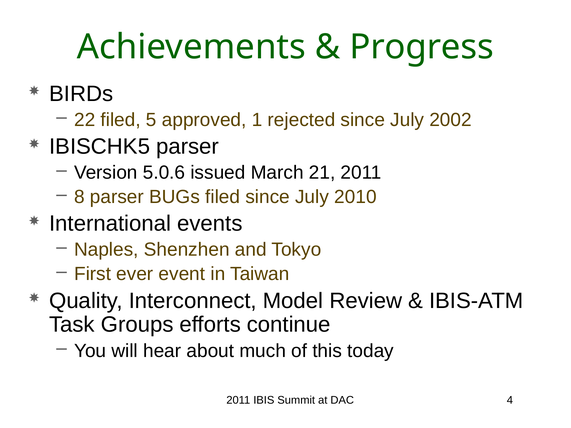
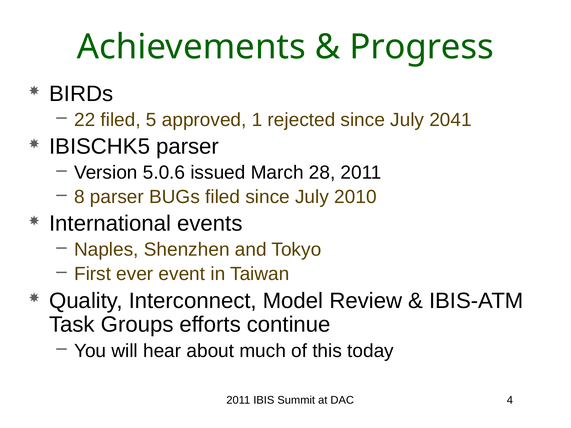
2002: 2002 -> 2041
21: 21 -> 28
